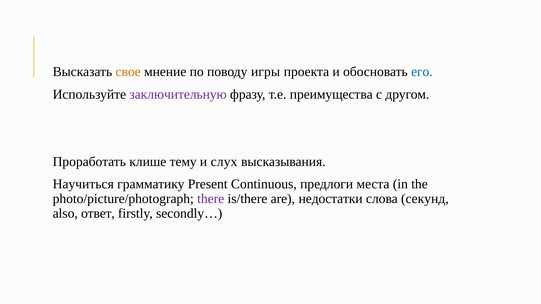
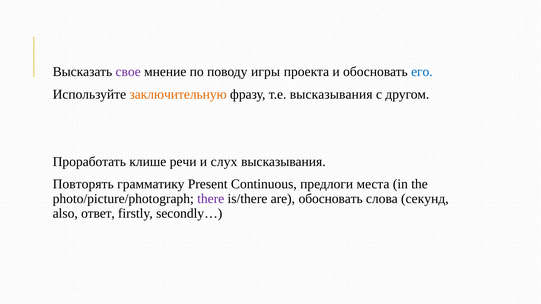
свое colour: orange -> purple
заключительную colour: purple -> orange
т.е преимущества: преимущества -> высказывания
тему: тему -> речи
Научиться: Научиться -> Повторять
are недостатки: недостатки -> обосновать
